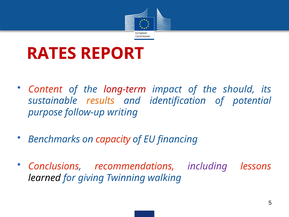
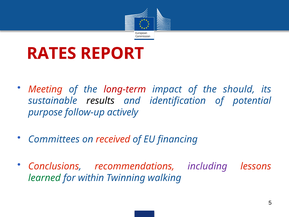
Content: Content -> Meeting
results colour: orange -> black
writing: writing -> actively
Benchmarks: Benchmarks -> Committees
capacity: capacity -> received
learned colour: black -> green
giving: giving -> within
